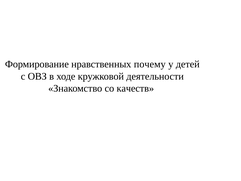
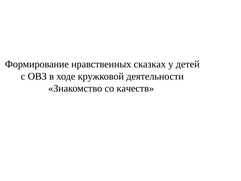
почему: почему -> сказках
